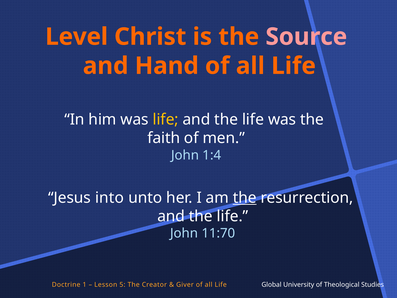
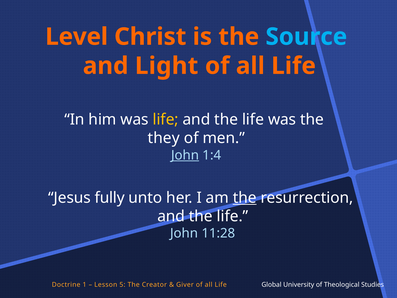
Source colour: pink -> light blue
Hand: Hand -> Light
faith: faith -> they
John at (185, 155) underline: none -> present
into: into -> fully
11:70: 11:70 -> 11:28
